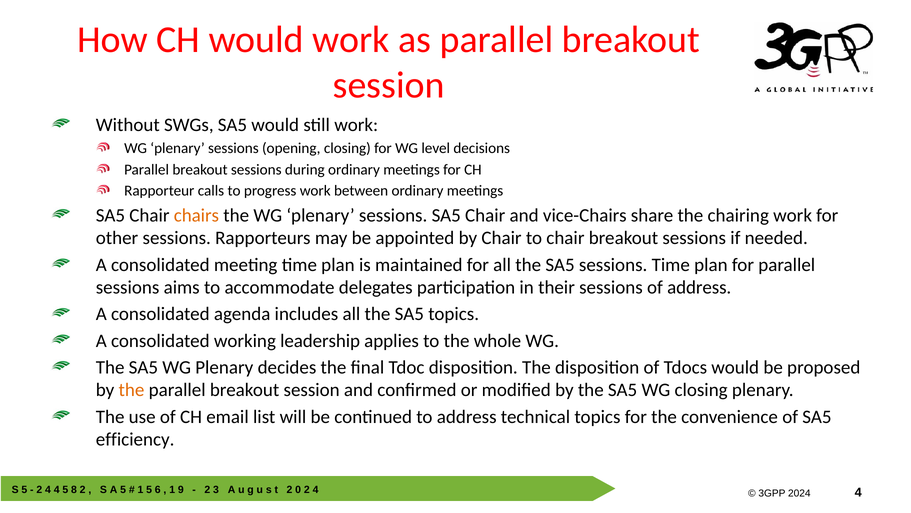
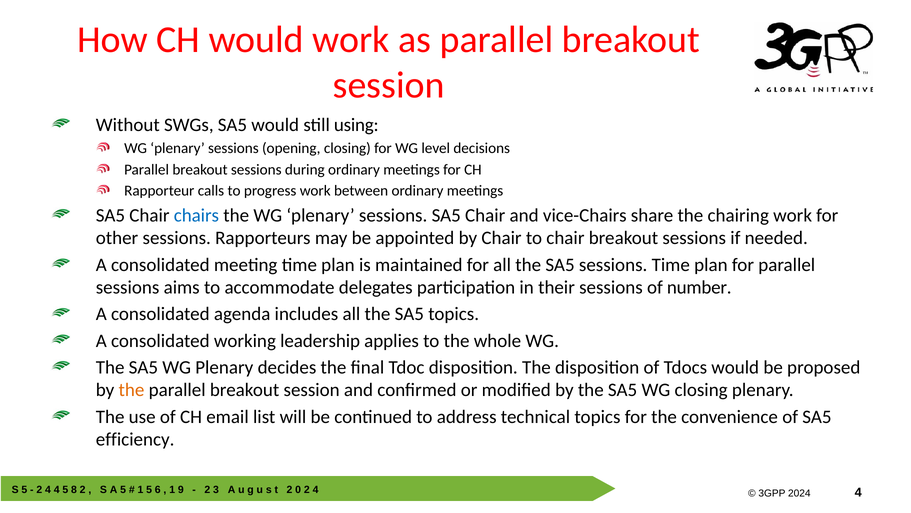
still work: work -> using
chairs colour: orange -> blue
of address: address -> number
